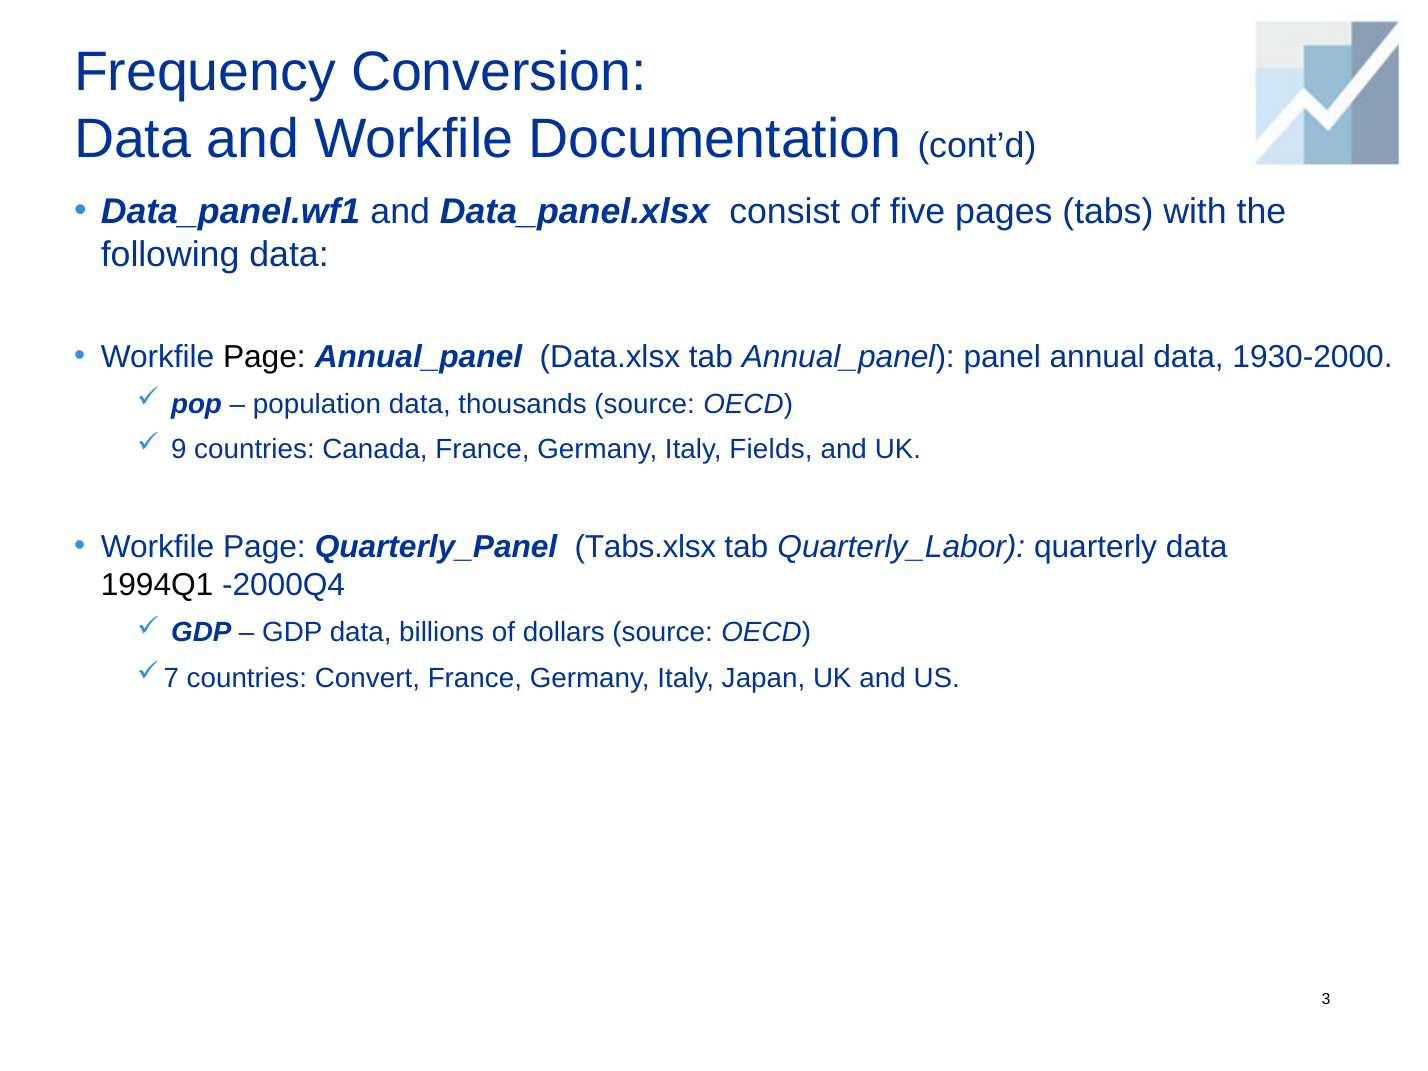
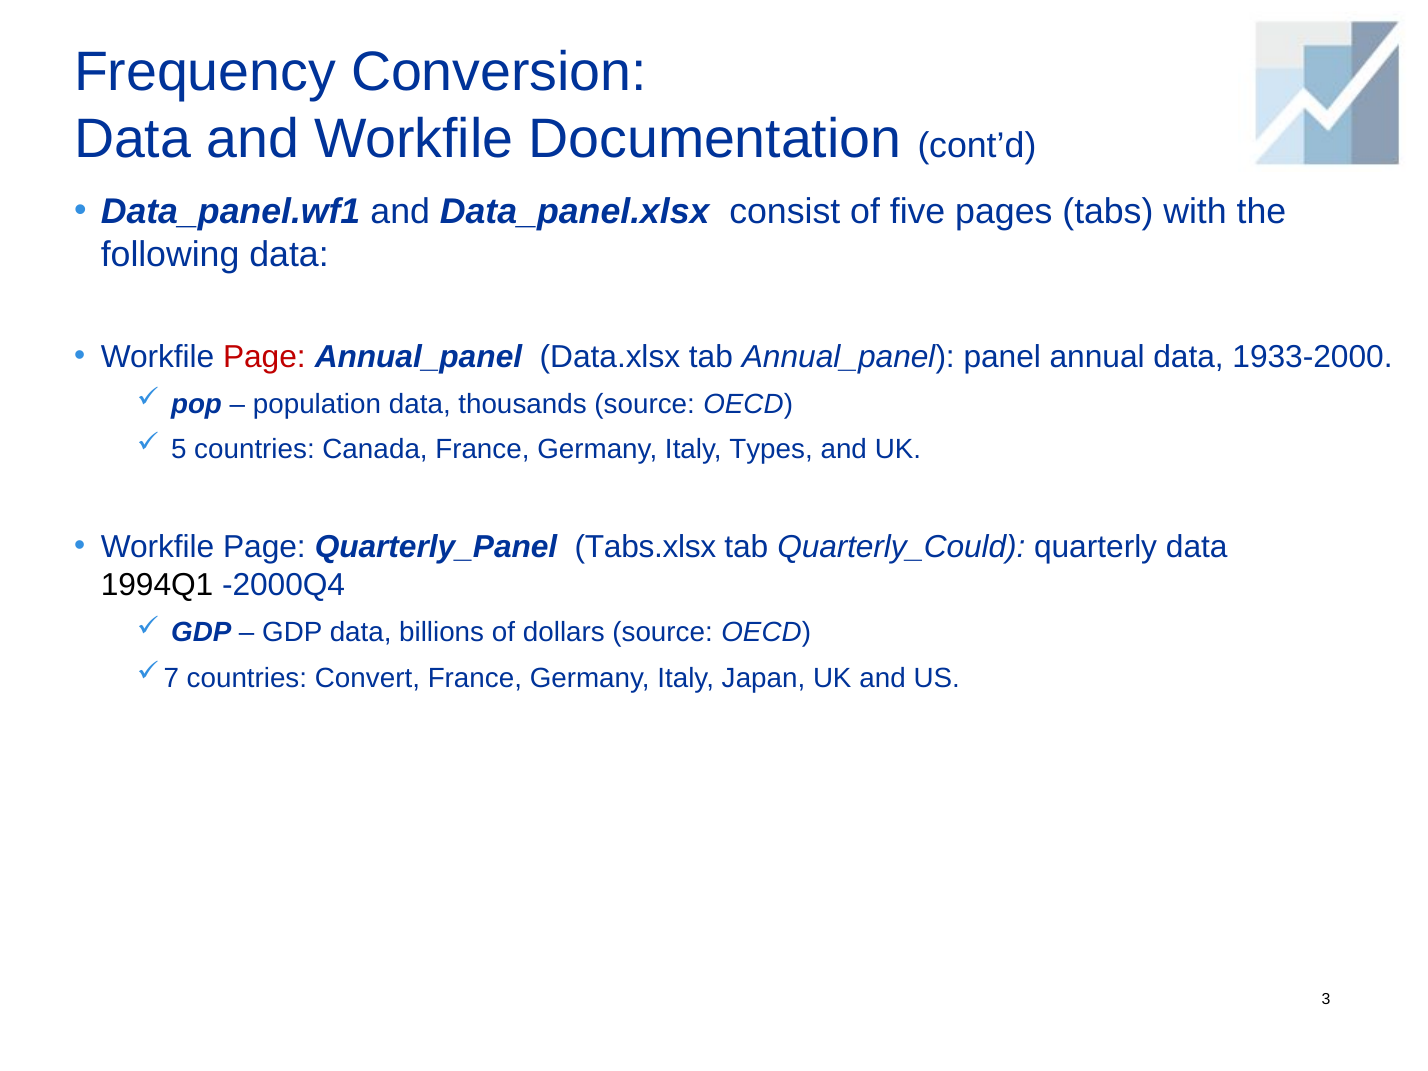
Page at (264, 357) colour: black -> red
1930-2000: 1930-2000 -> 1933-2000
9: 9 -> 5
Fields: Fields -> Types
Quarterly_Labor: Quarterly_Labor -> Quarterly_Could
